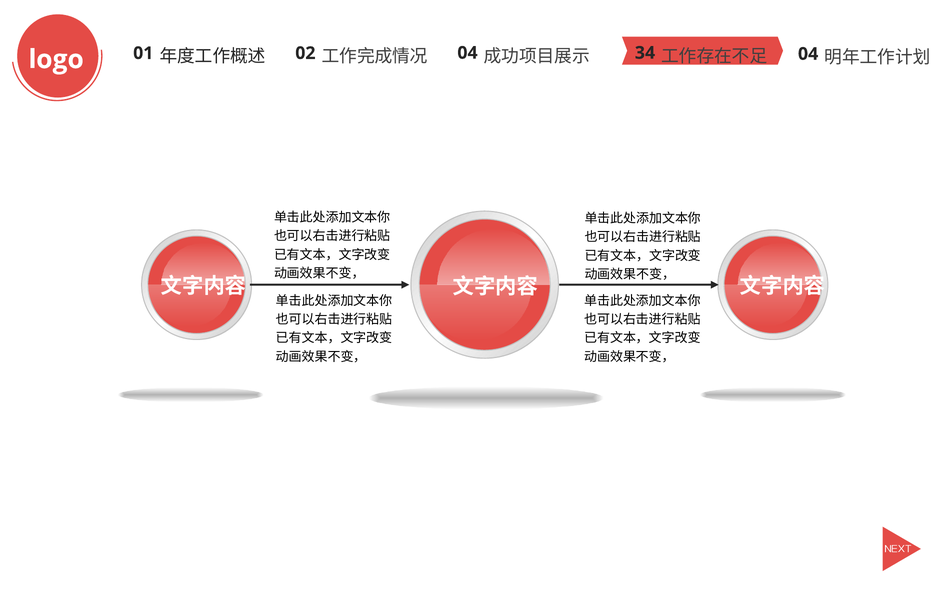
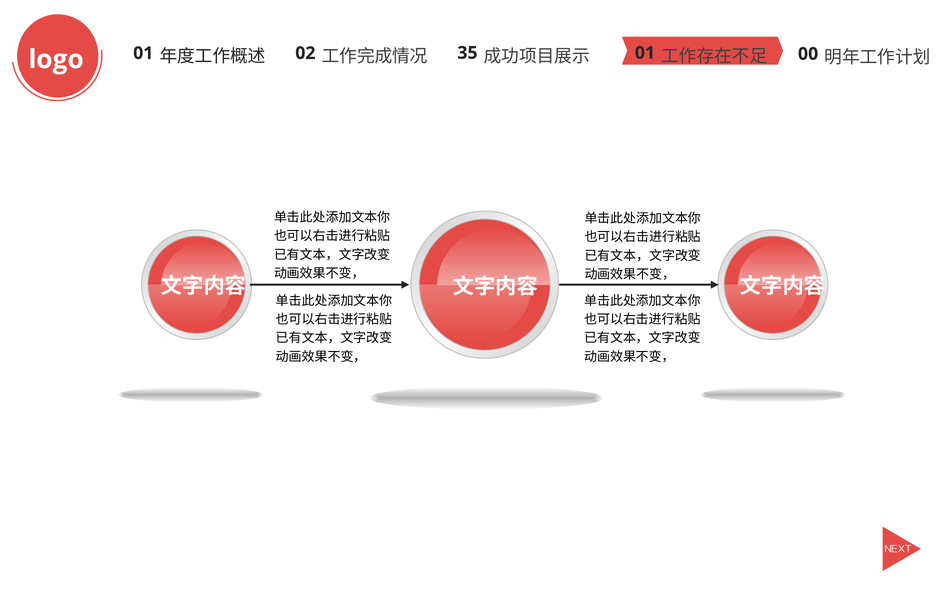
04 at (467, 53): 04 -> 35
34 at (645, 53): 34 -> 01
04 at (808, 54): 04 -> 00
